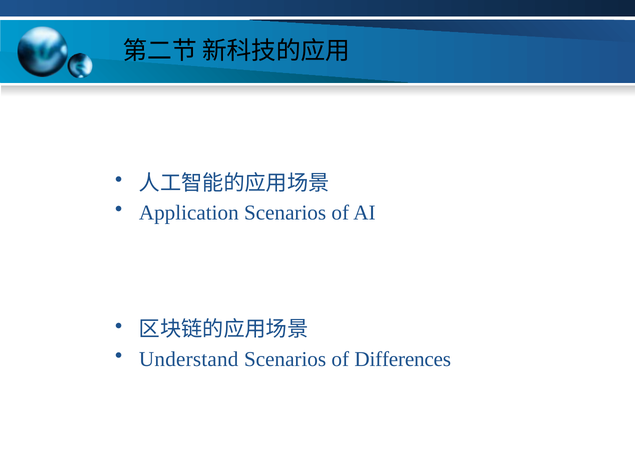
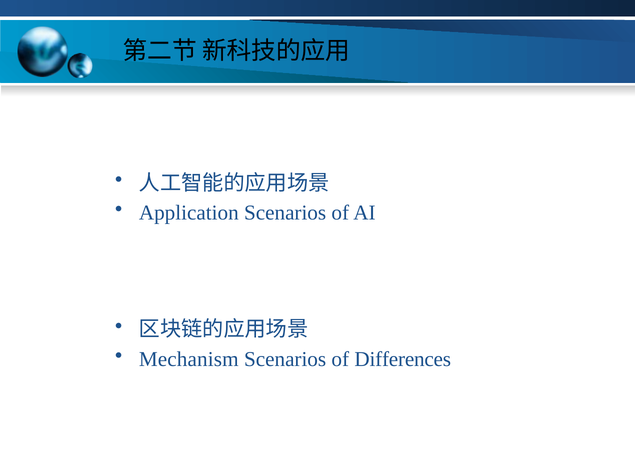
Understand: Understand -> Mechanism
